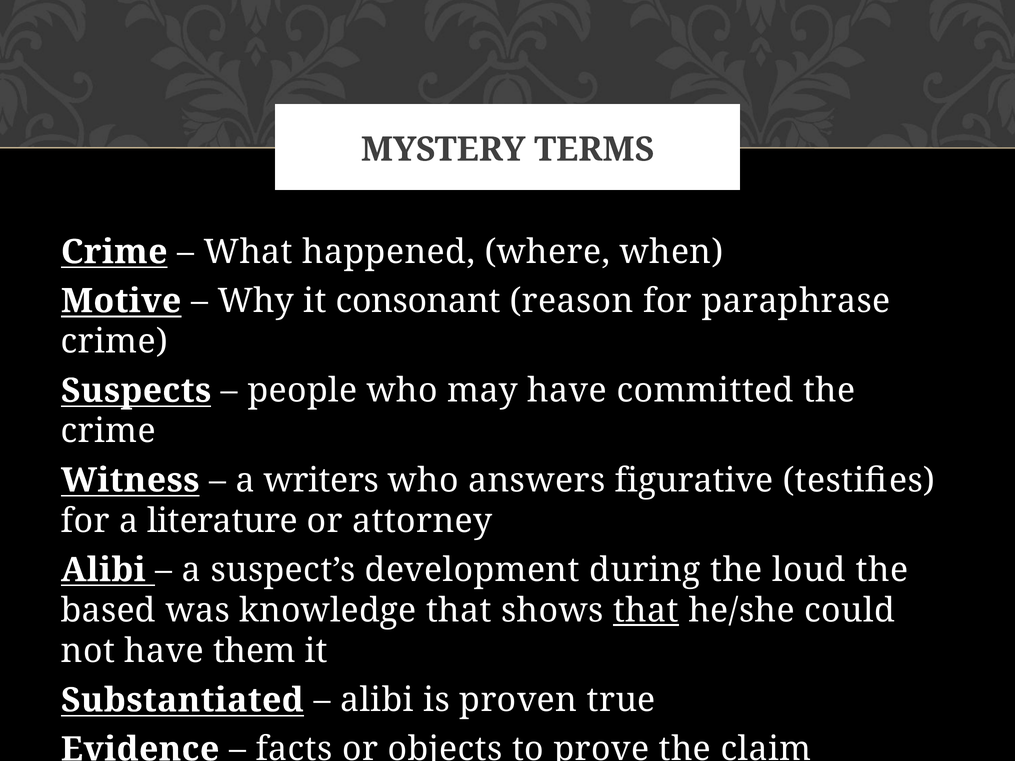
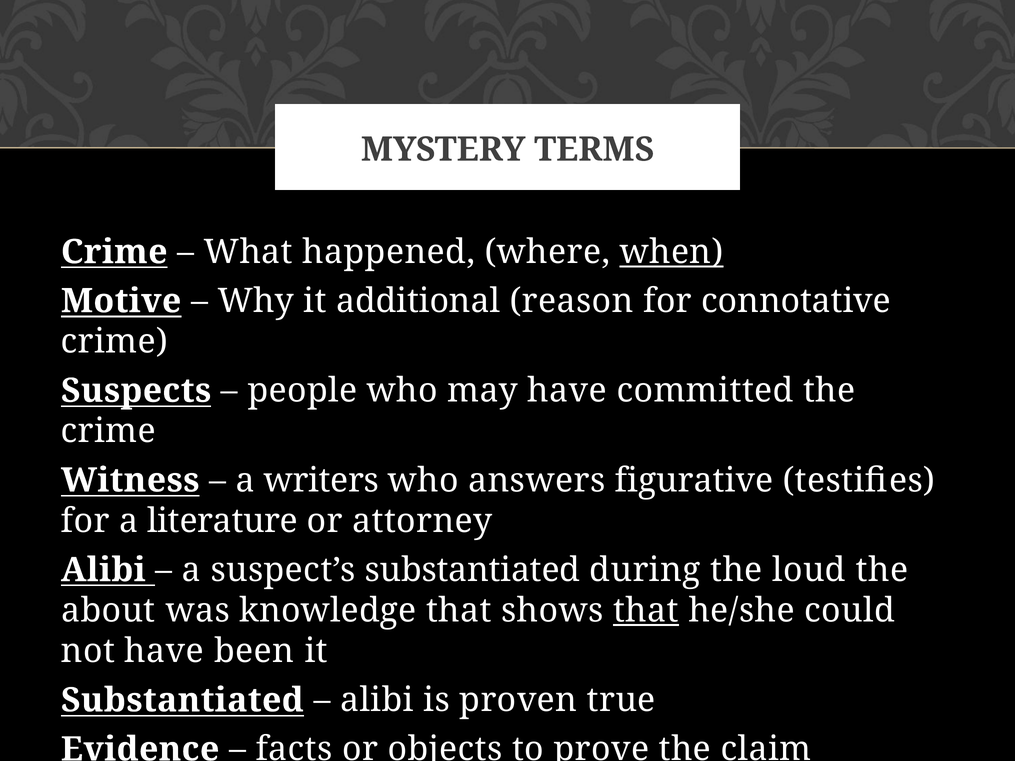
when underline: none -> present
consonant: consonant -> additional
paraphrase: paraphrase -> connotative
suspect’s development: development -> substantiated
based: based -> about
them: them -> been
